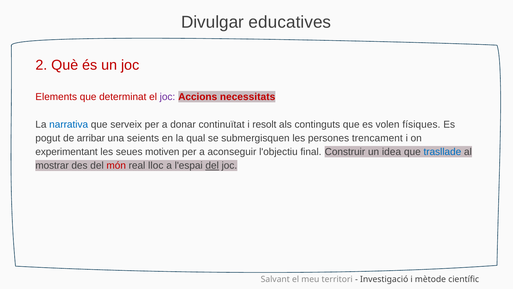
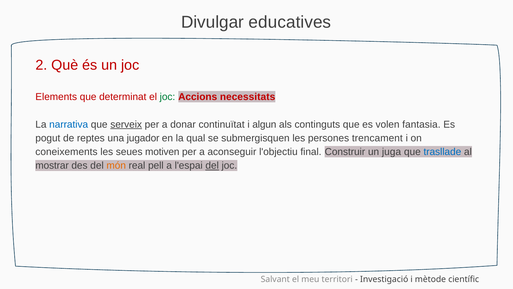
joc at (167, 97) colour: purple -> green
serveix underline: none -> present
resolt: resolt -> algun
físiques: físiques -> fantasia
arribar: arribar -> reptes
seients: seients -> jugador
experimentant: experimentant -> coneixements
idea: idea -> juga
món colour: red -> orange
lloc: lloc -> pell
